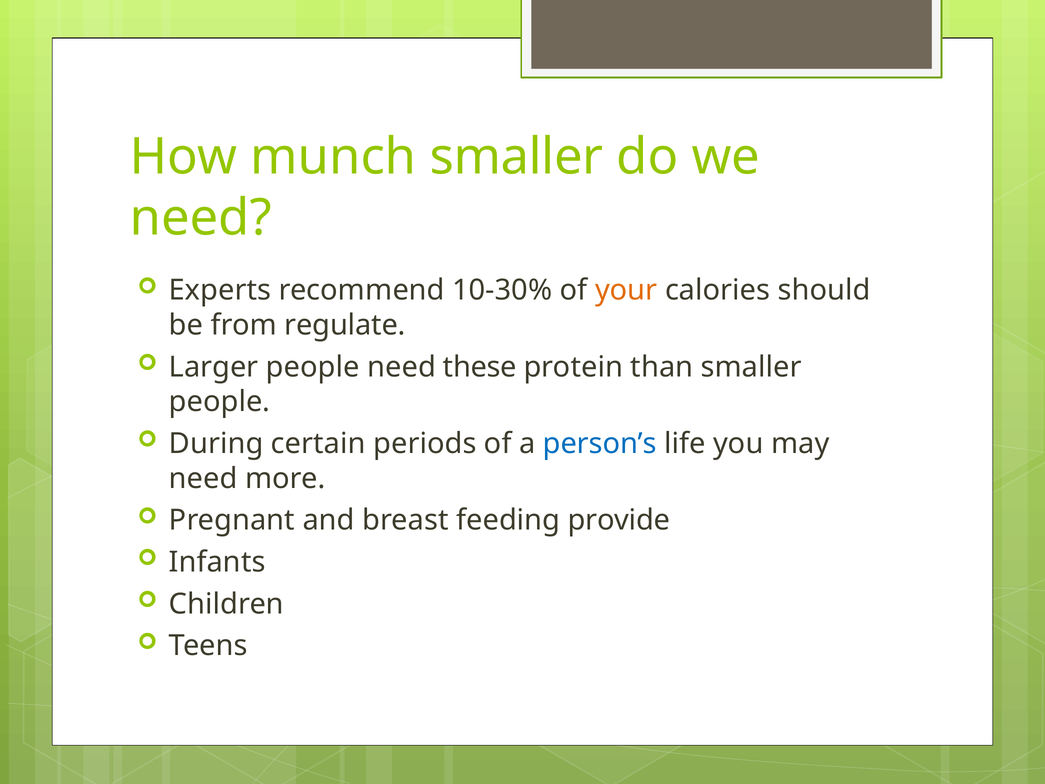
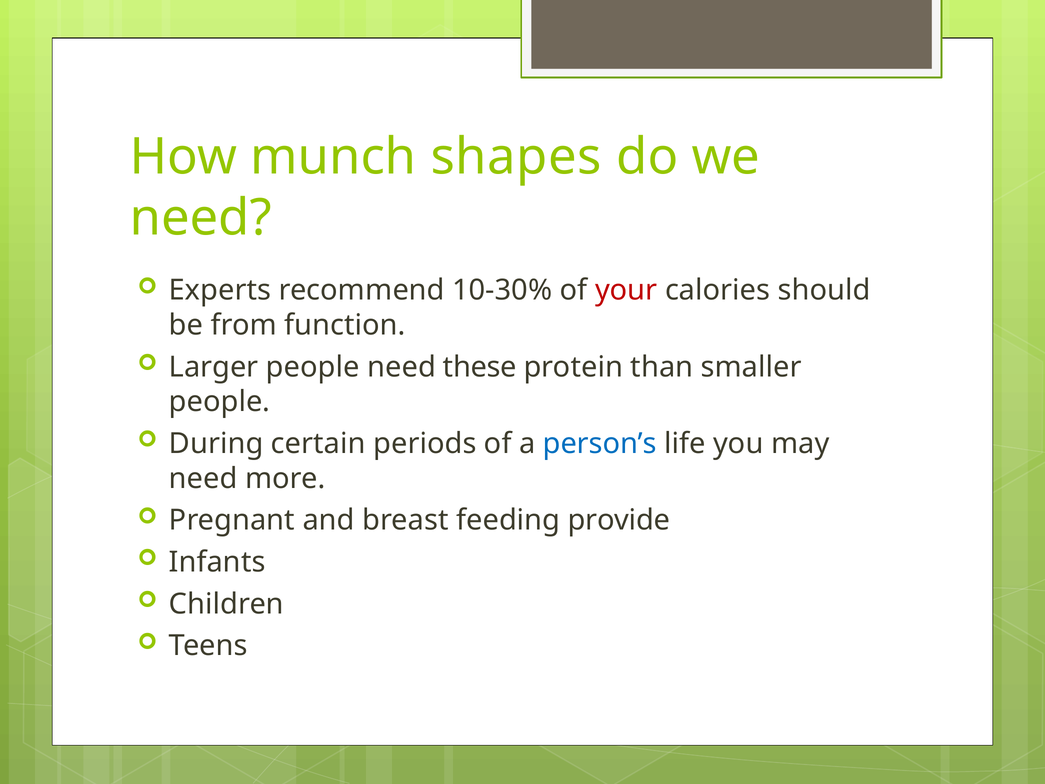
munch smaller: smaller -> shapes
your colour: orange -> red
regulate: regulate -> function
